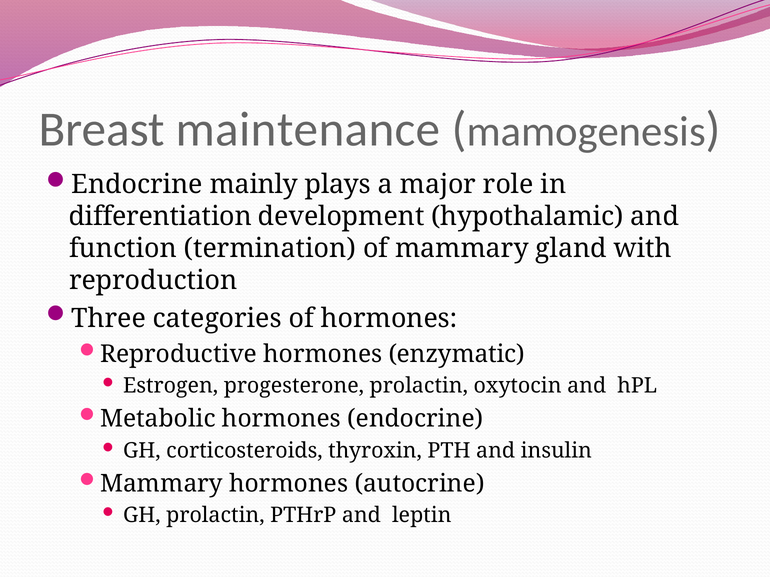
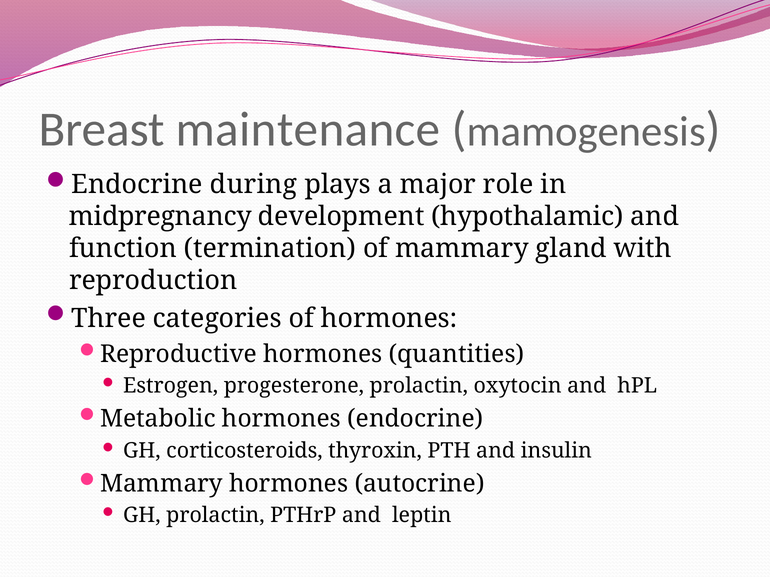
mainly: mainly -> during
differentiation: differentiation -> midpregnancy
enzymatic: enzymatic -> quantities
